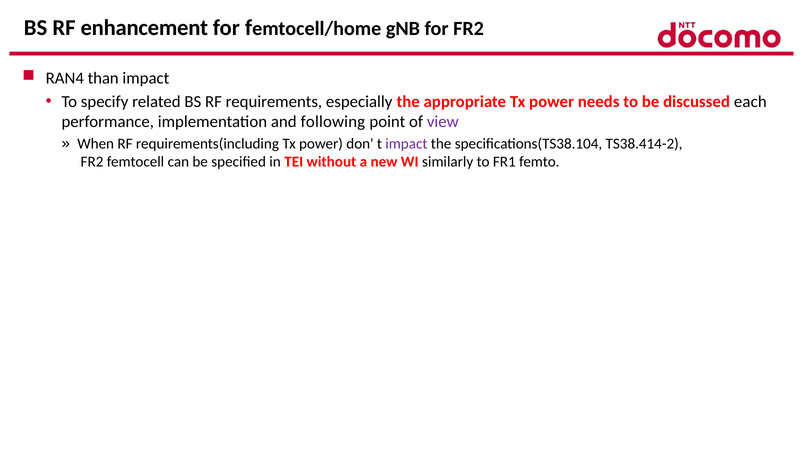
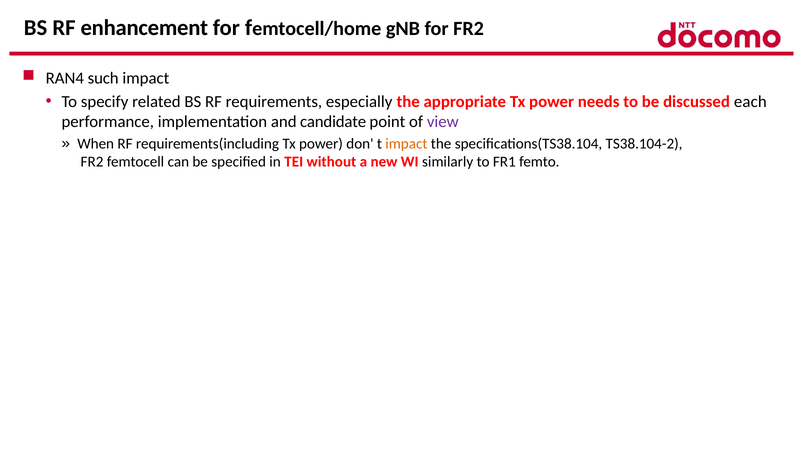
than: than -> such
following: following -> candidate
impact at (406, 144) colour: purple -> orange
TS38.414-2: TS38.414-2 -> TS38.104-2
